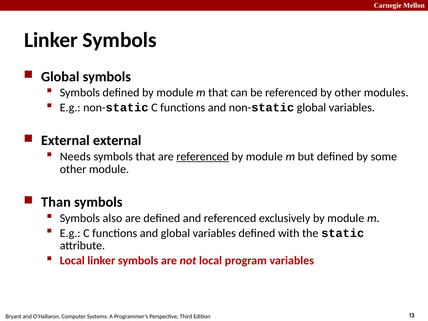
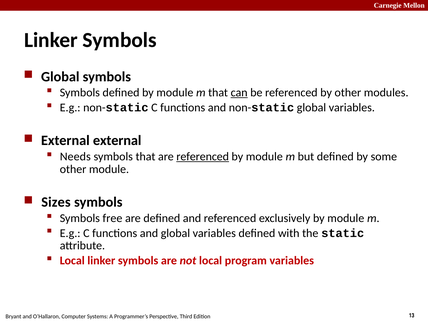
can underline: none -> present
Than: Than -> Sizes
also: also -> free
